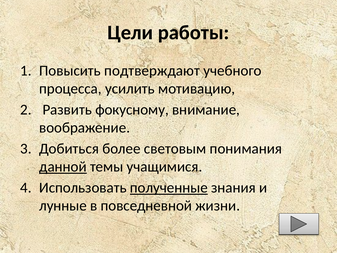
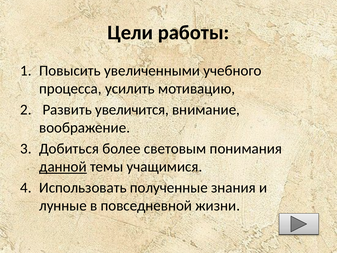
подтверждают: подтверждают -> увеличенными
фокусному: фокусному -> увеличится
полученные underline: present -> none
